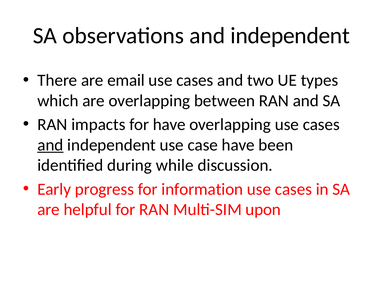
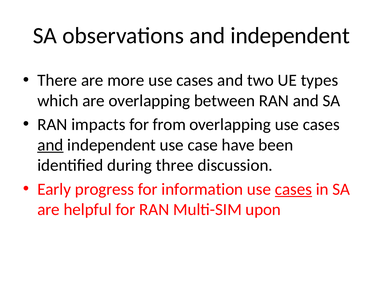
email: email -> more
for have: have -> from
while: while -> three
cases at (293, 189) underline: none -> present
